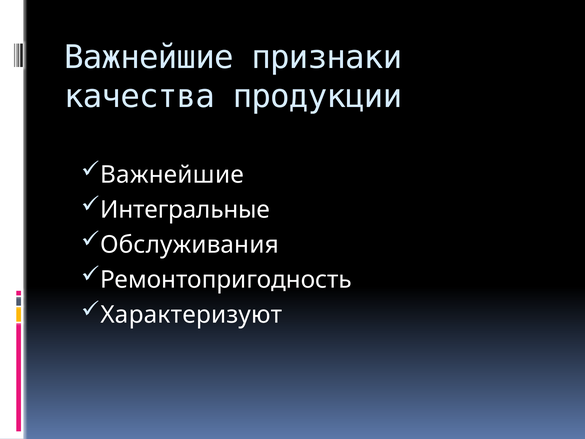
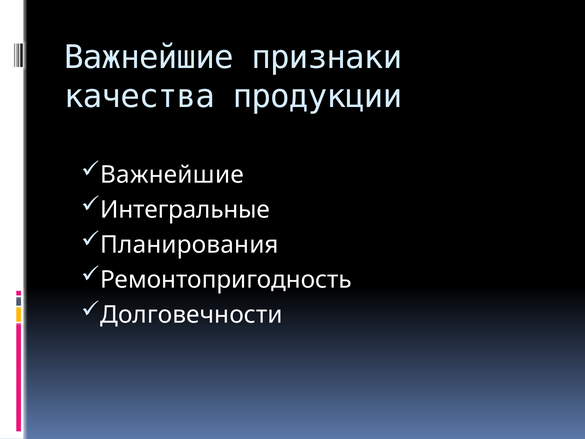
Обслуживания: Обслуживания -> Планирования
Характеризуют: Характеризуют -> Долговечности
